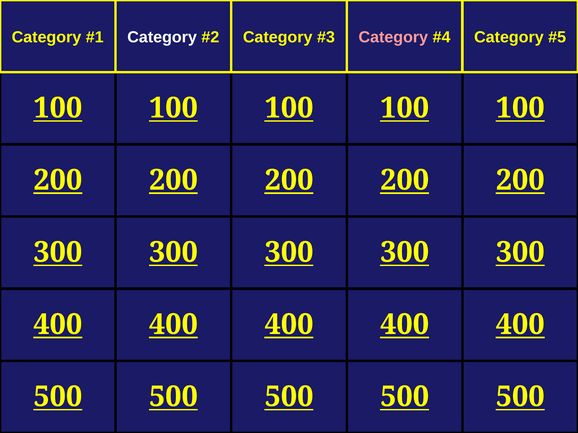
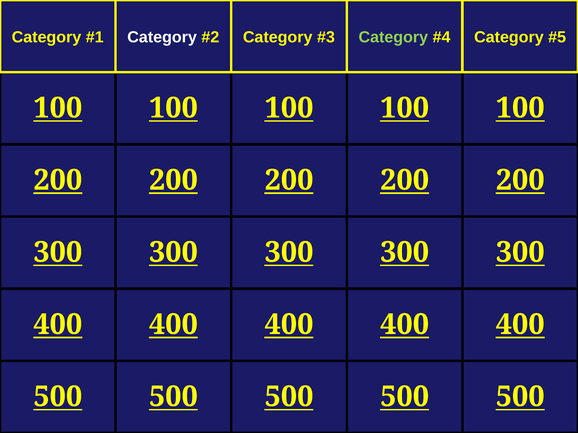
Category at (393, 37) colour: pink -> light green
